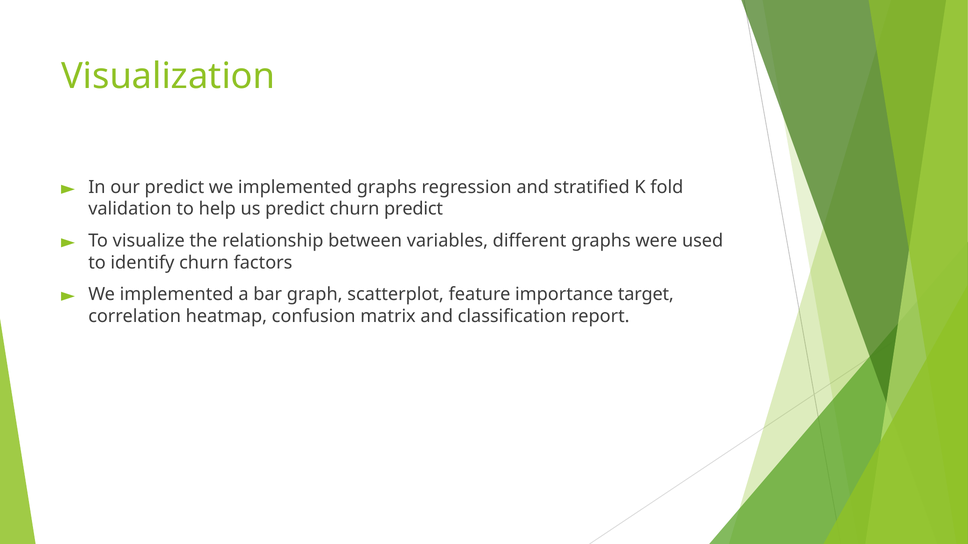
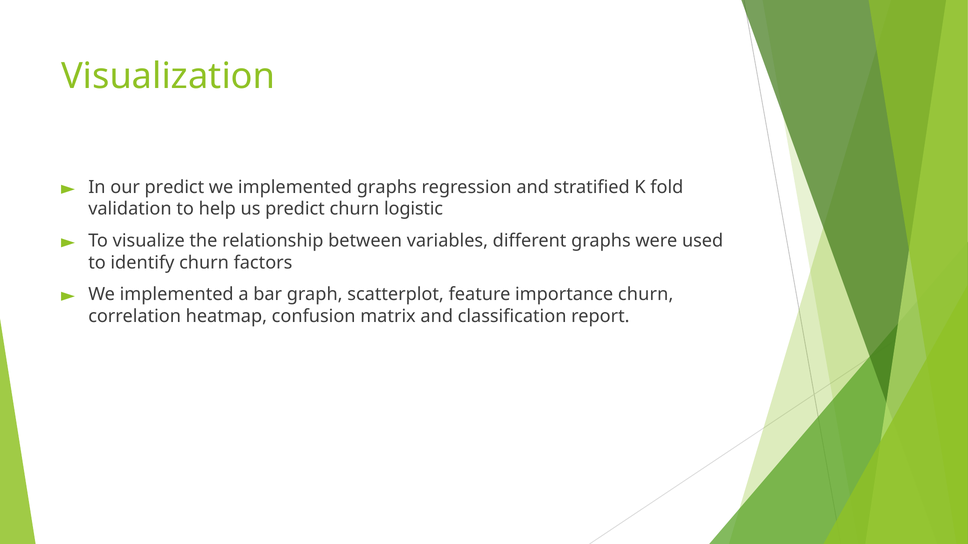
churn predict: predict -> logistic
importance target: target -> churn
